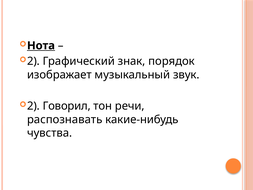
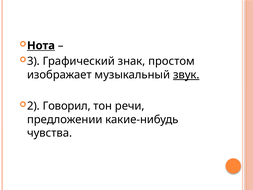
2 at (33, 61): 2 -> 3
порядок: порядок -> простом
звук underline: none -> present
распознавать: распознавать -> предложении
